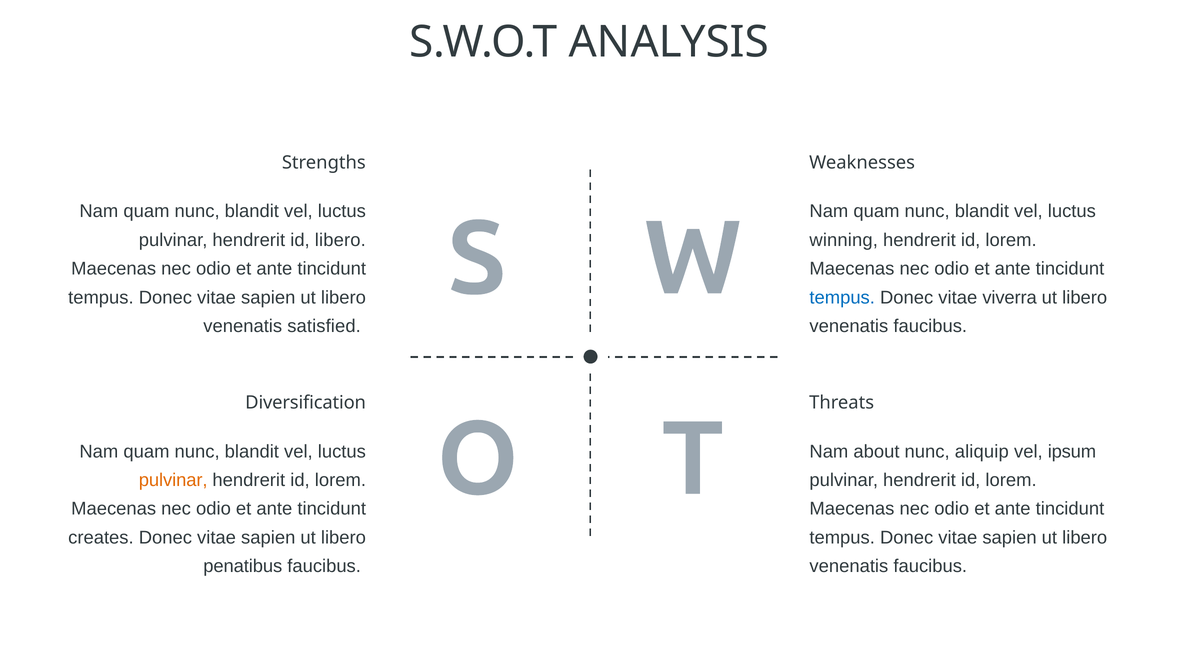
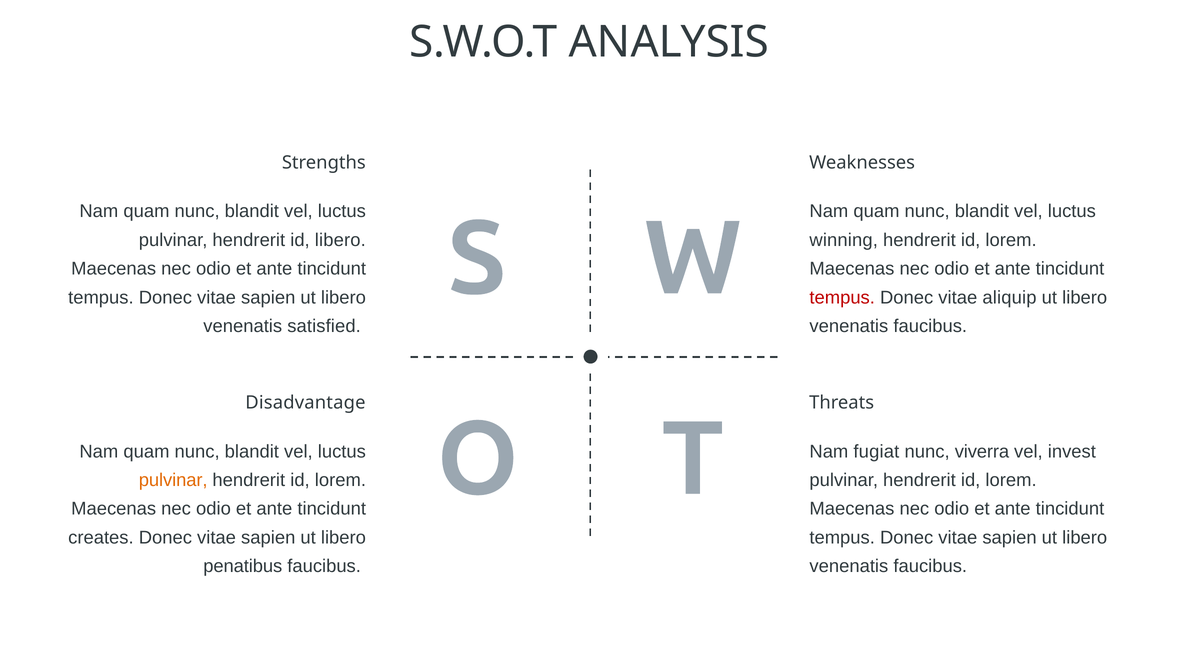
tempus at (842, 298) colour: blue -> red
viverra: viverra -> aliquip
Diversification: Diversification -> Disadvantage
about: about -> fugiat
aliquip: aliquip -> viverra
ipsum: ipsum -> invest
